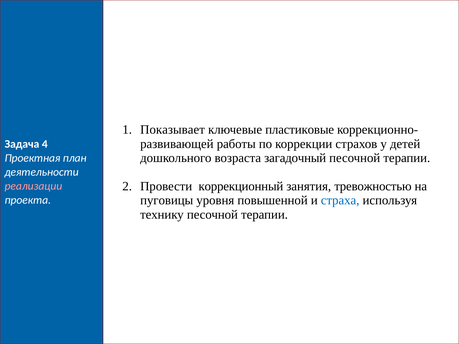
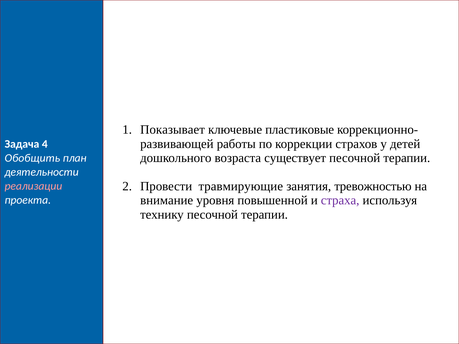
загадочный: загадочный -> существует
Проектная: Проектная -> Обобщить
коррекционный: коррекционный -> травмирующие
пуговицы: пуговицы -> внимание
страха colour: blue -> purple
